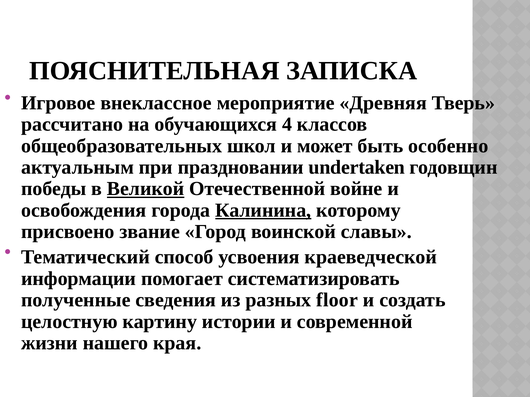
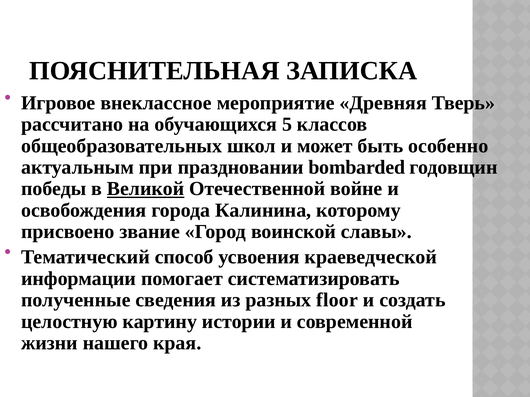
4: 4 -> 5
undertaken: undertaken -> bombarded
Калинина underline: present -> none
